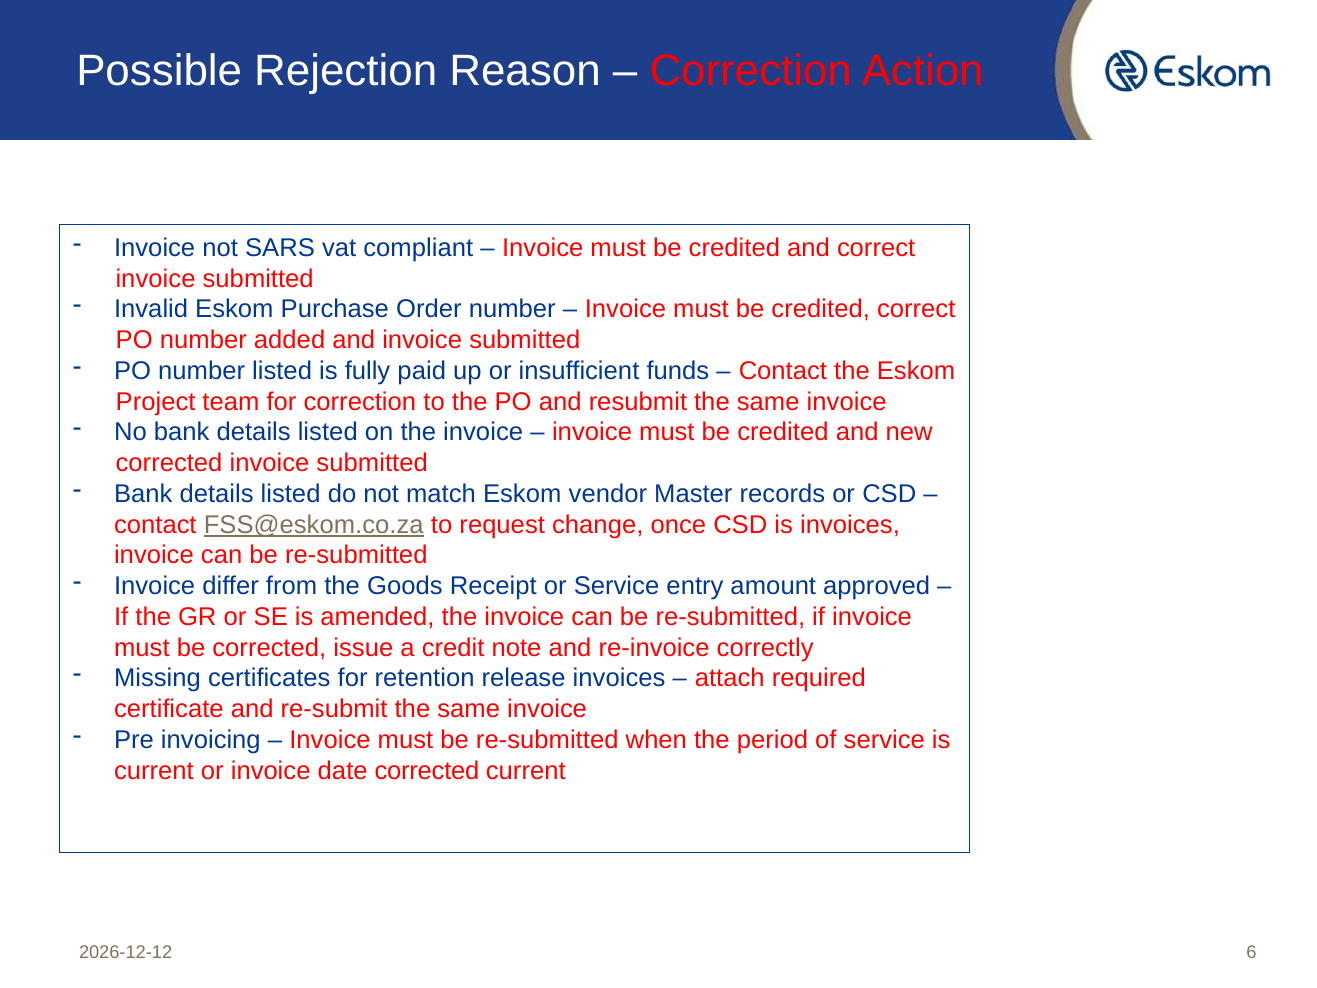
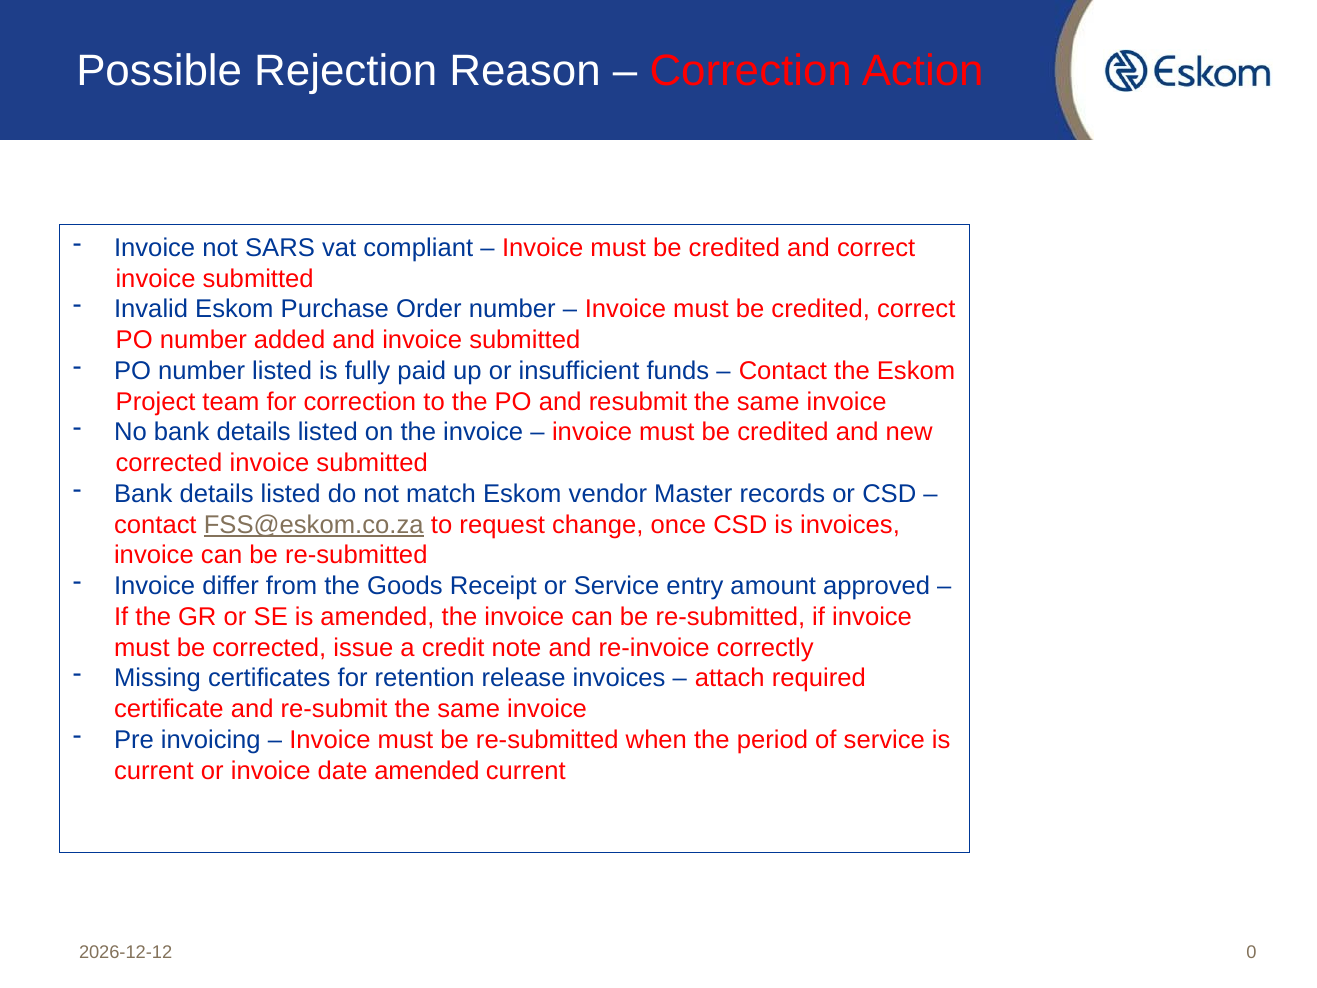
date corrected: corrected -> amended
6: 6 -> 0
